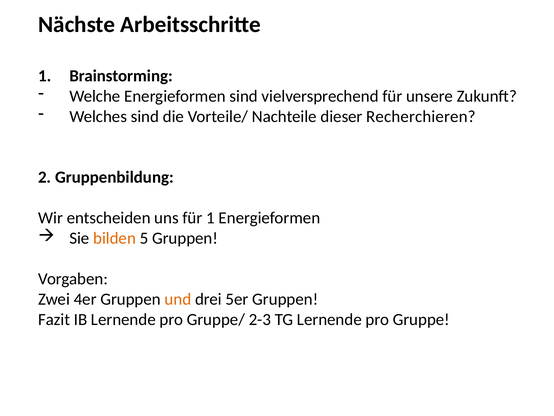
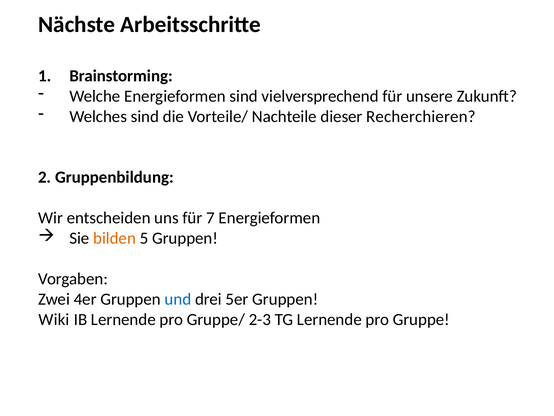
für 1: 1 -> 7
und colour: orange -> blue
Fazit: Fazit -> Wiki
